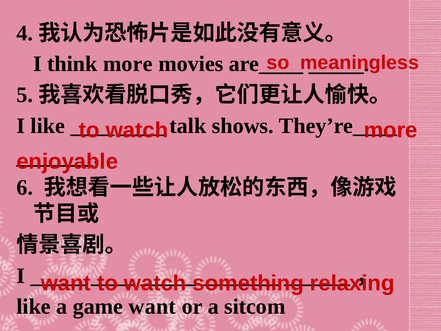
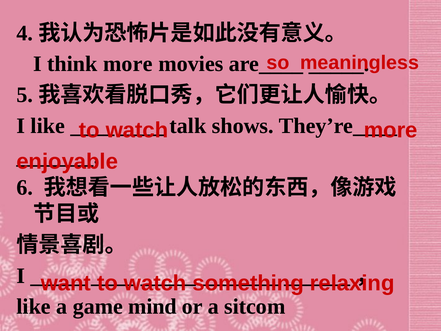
game want: want -> mind
